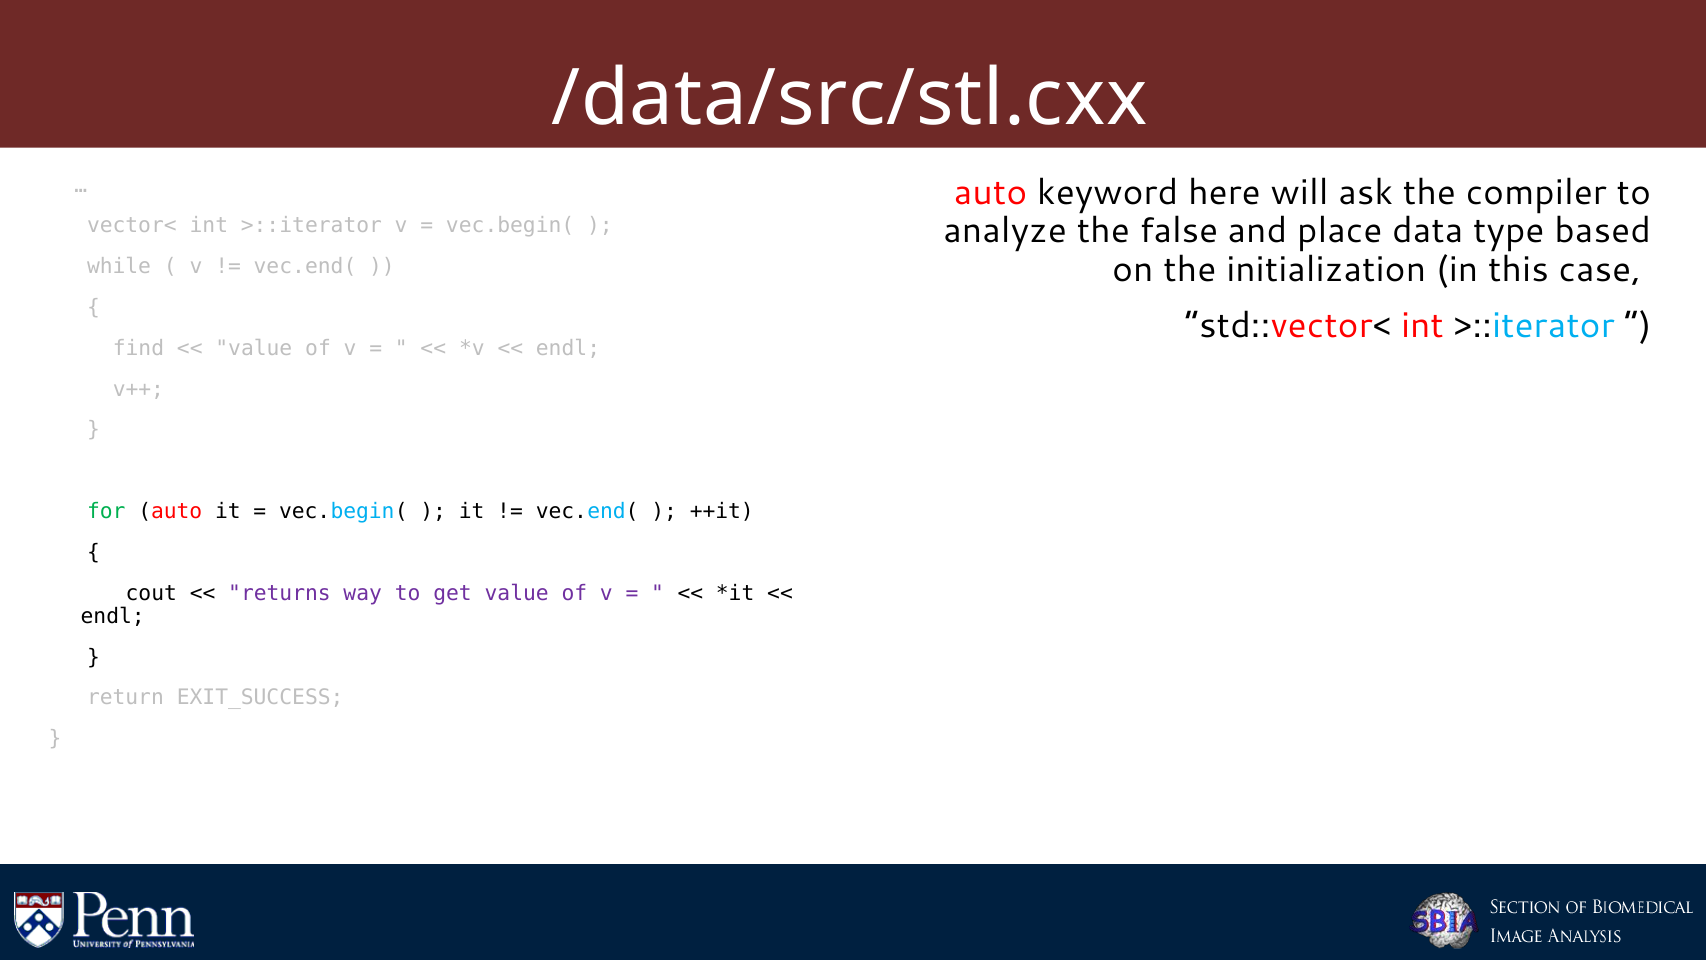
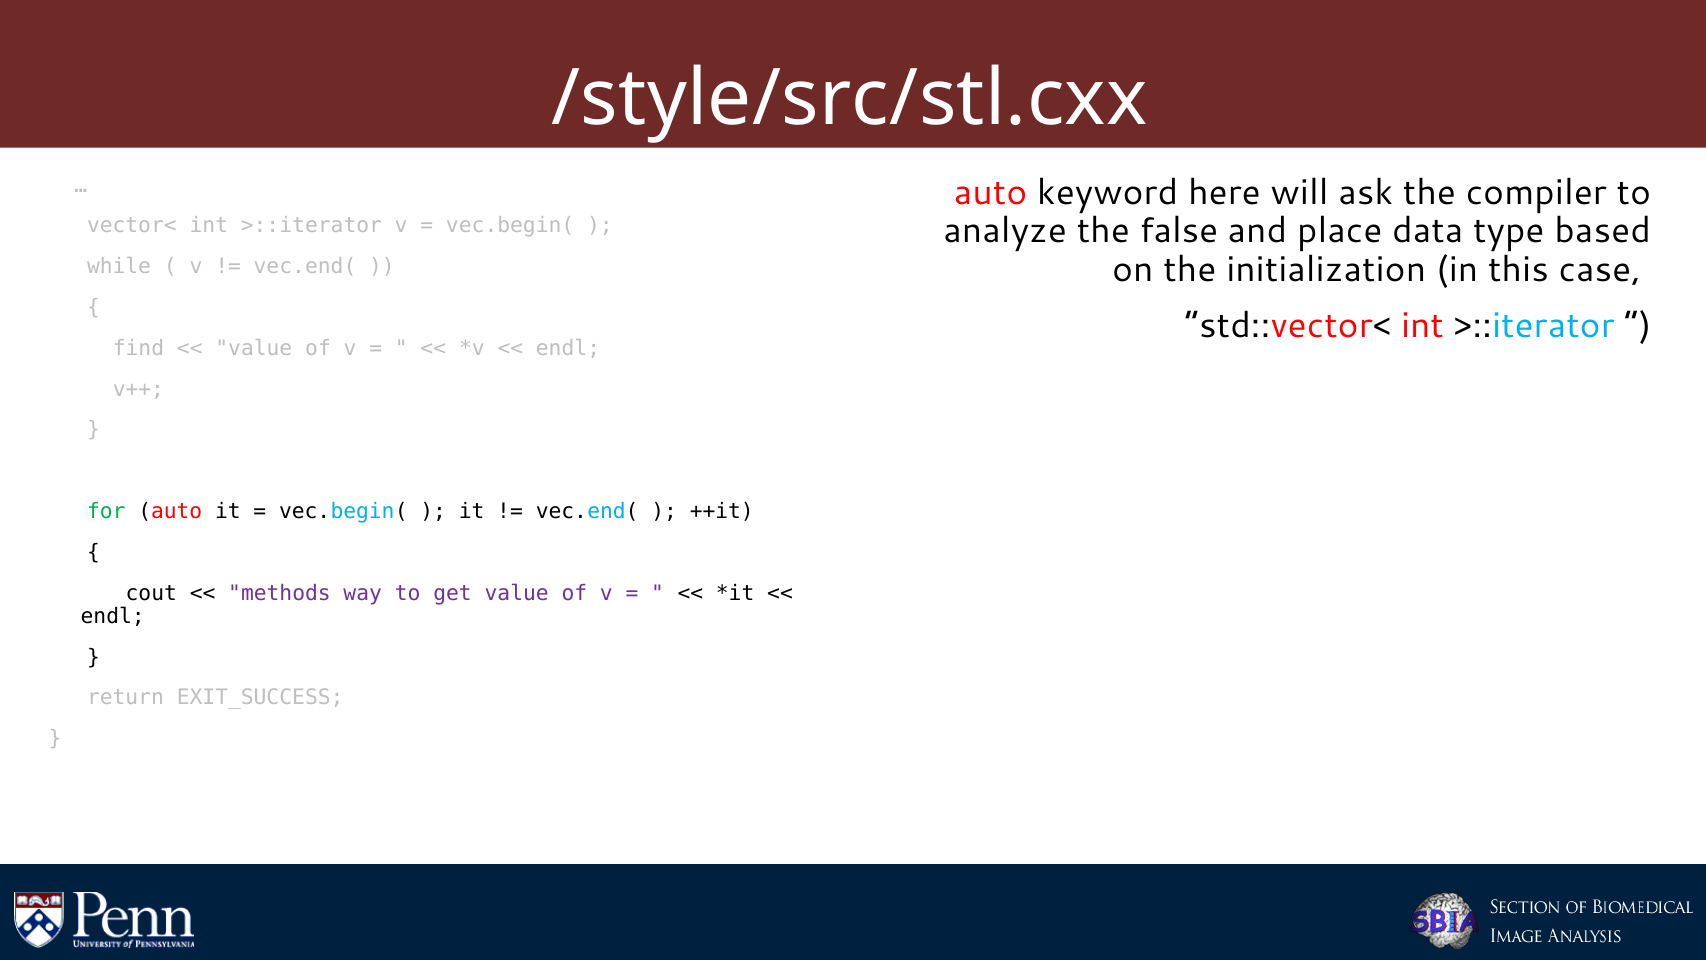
/data/src/stl.cxx: /data/src/stl.cxx -> /style/src/stl.cxx
returns: returns -> methods
